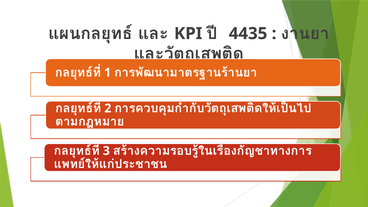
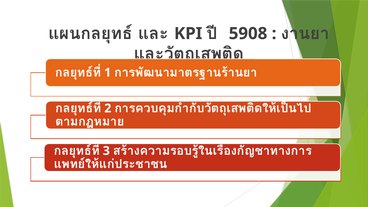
4435: 4435 -> 5908
